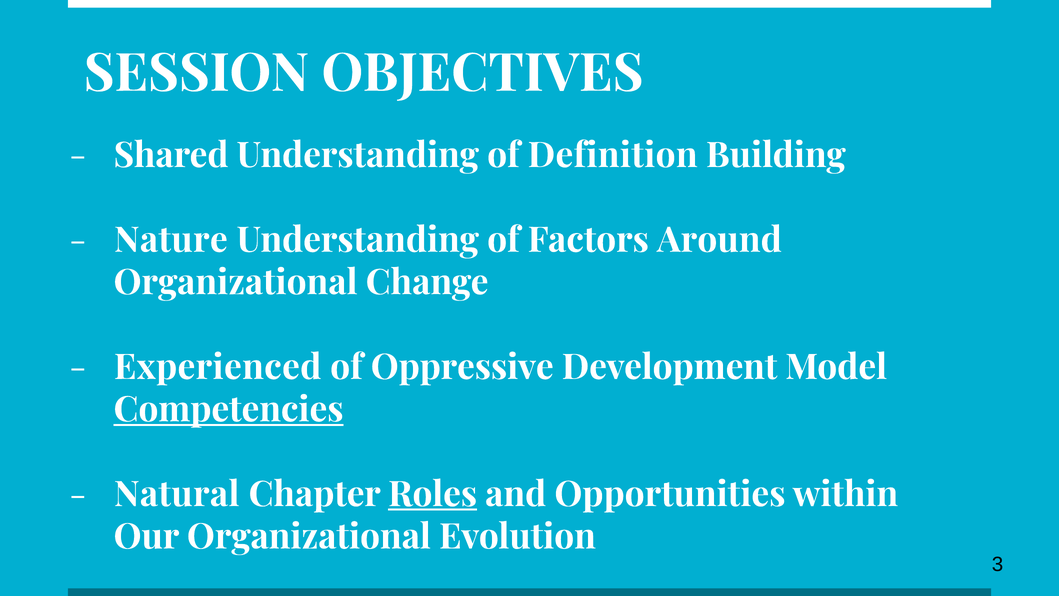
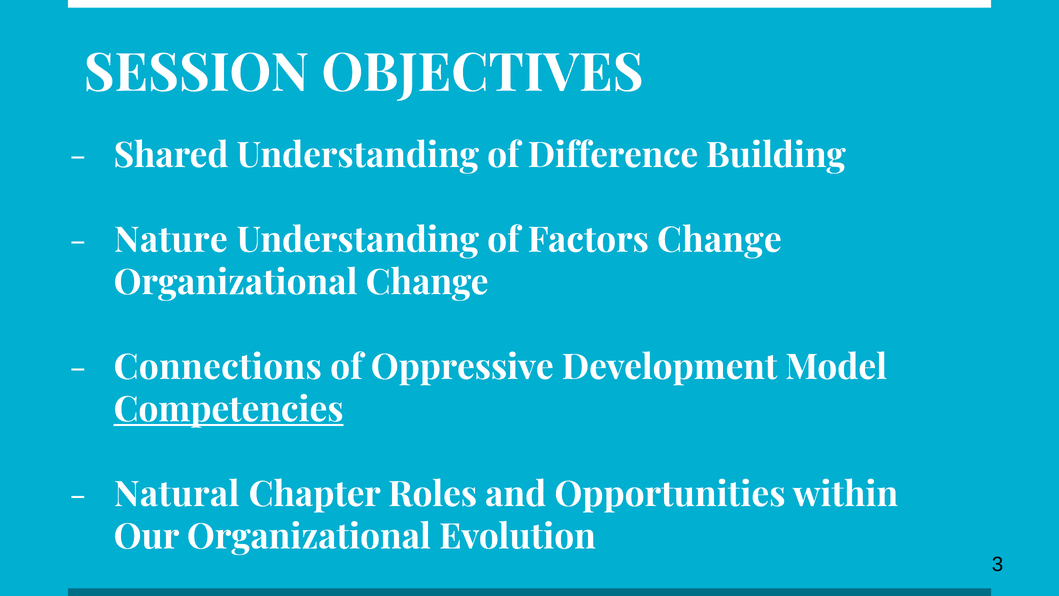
Definition: Definition -> Difference
Factors Around: Around -> Change
Experienced: Experienced -> Connections
Roles underline: present -> none
